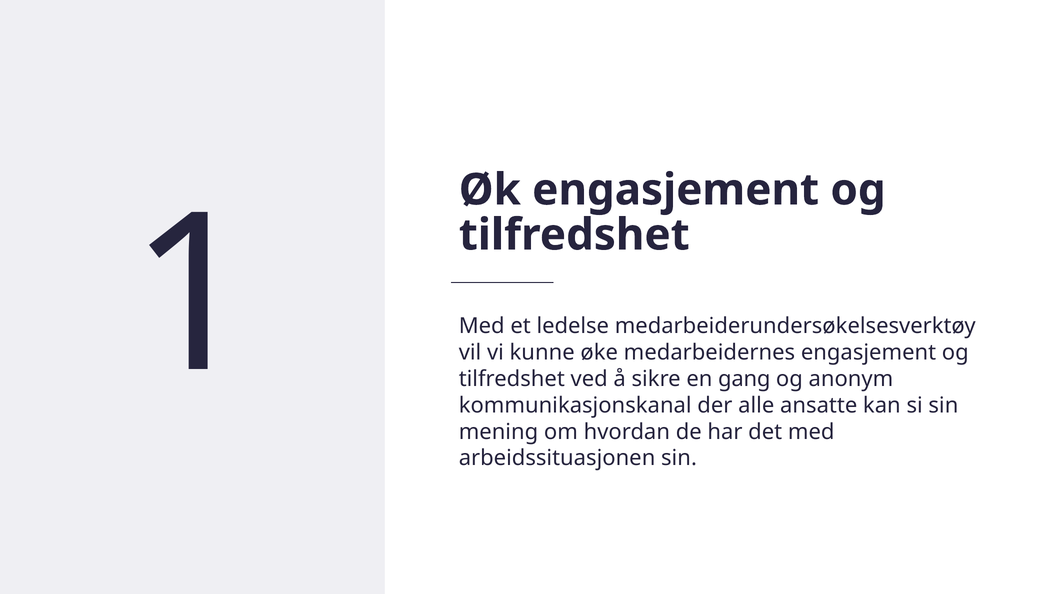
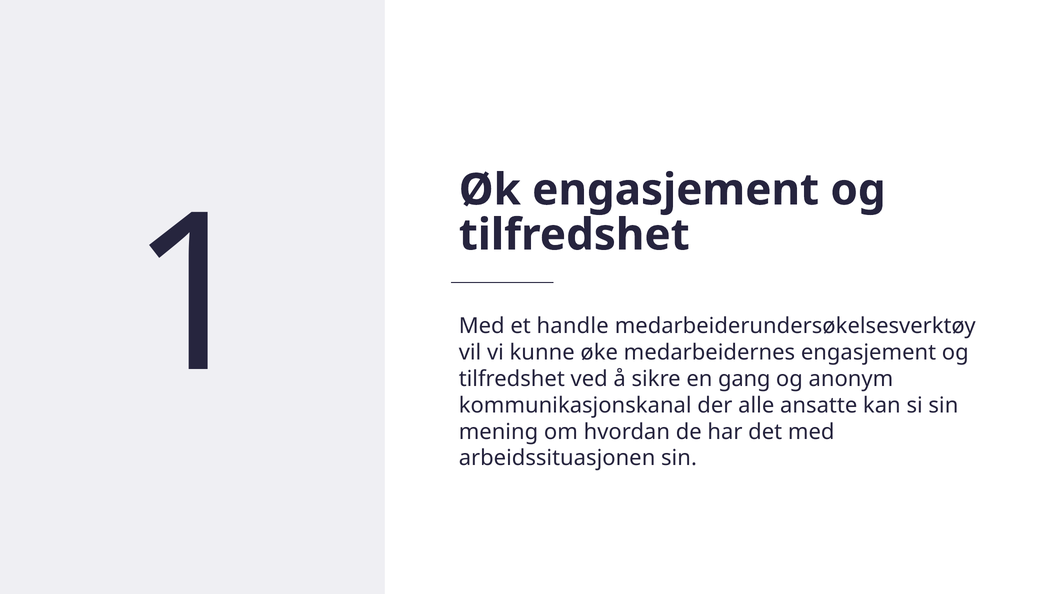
ledelse: ledelse -> handle
